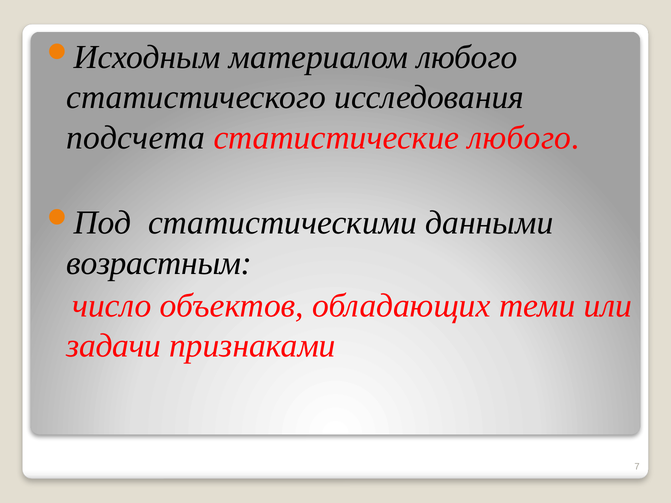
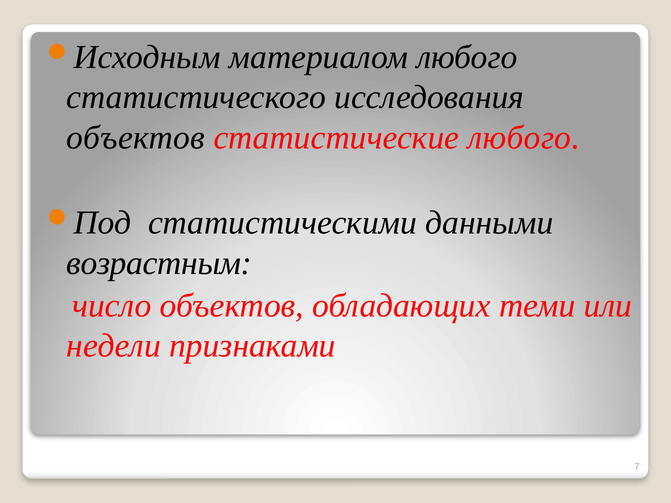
подсчета at (136, 138): подсчета -> объектов
задачи: задачи -> недели
